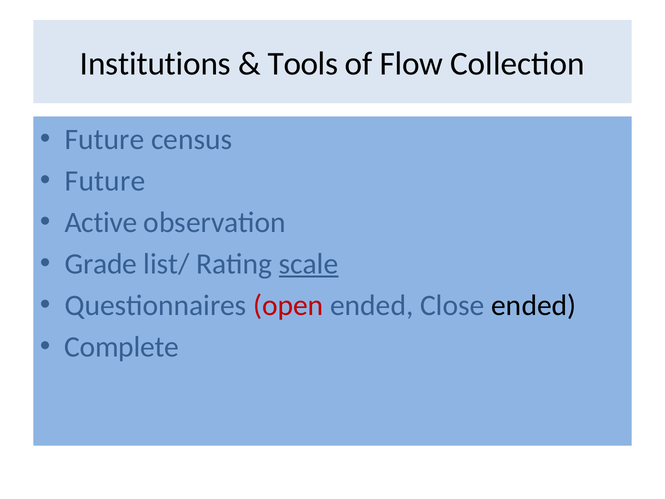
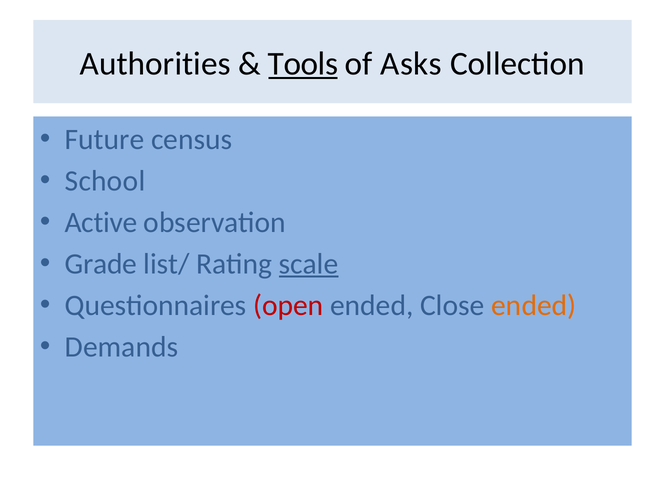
Institutions: Institutions -> Authorities
Tools underline: none -> present
Flow: Flow -> Asks
Future at (105, 181): Future -> School
ended at (534, 305) colour: black -> orange
Complete: Complete -> Demands
